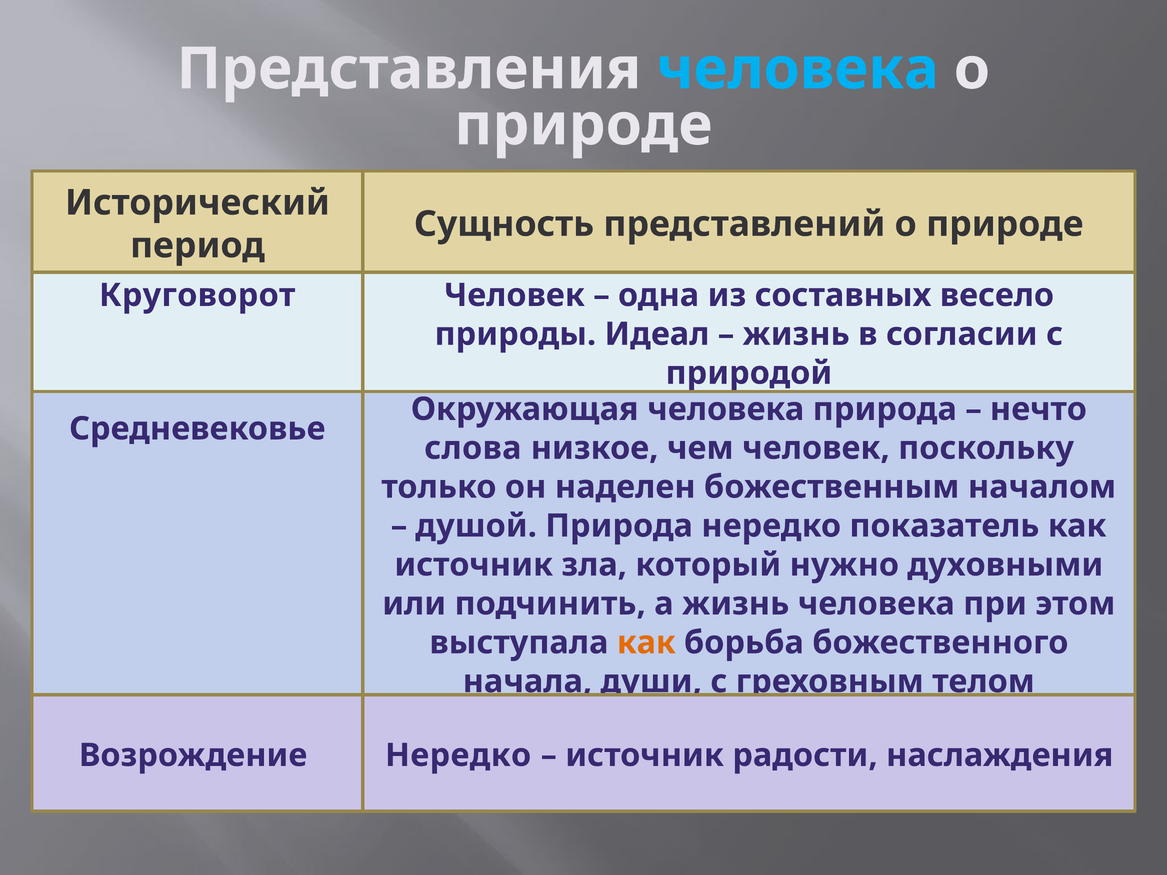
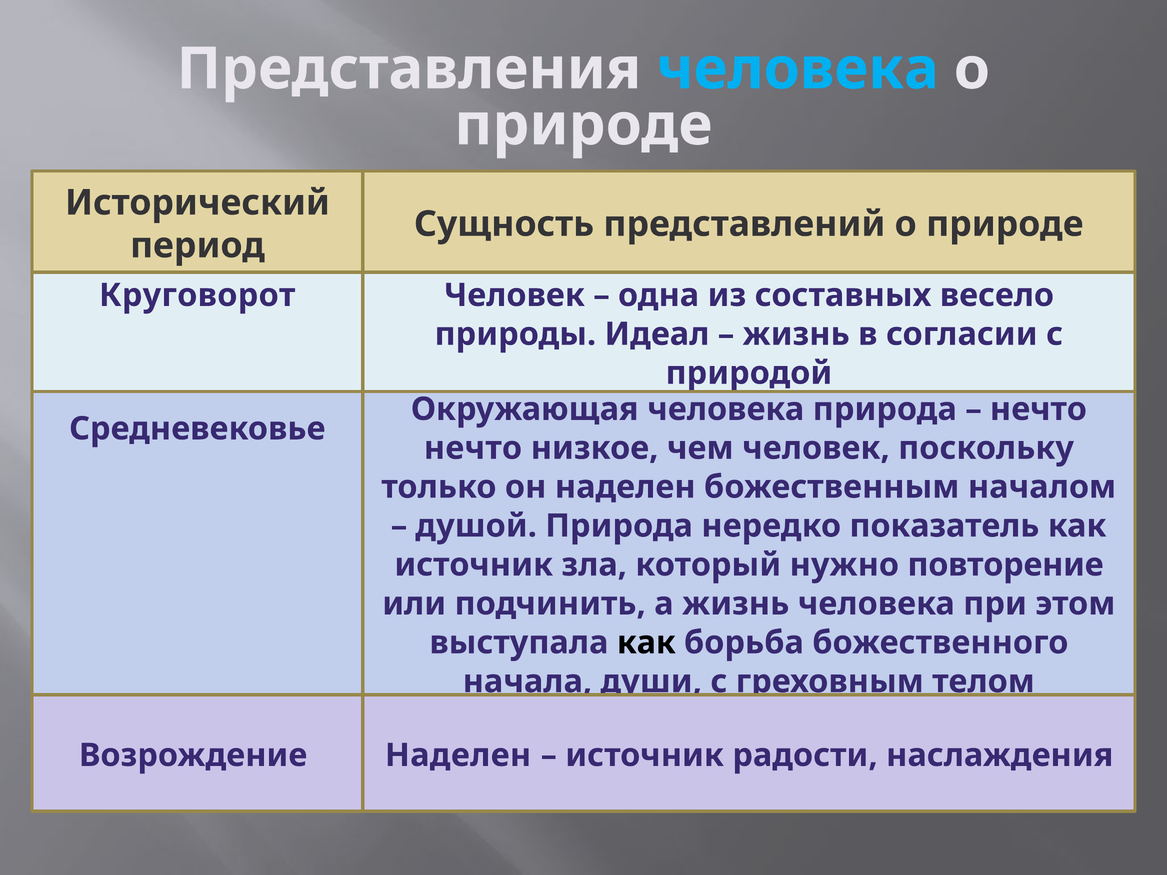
слова at (473, 448): слова -> нечто
духовными: духовными -> повторение
как at (646, 643) colour: orange -> black
Нередко at (458, 755): Нередко -> Наделен
